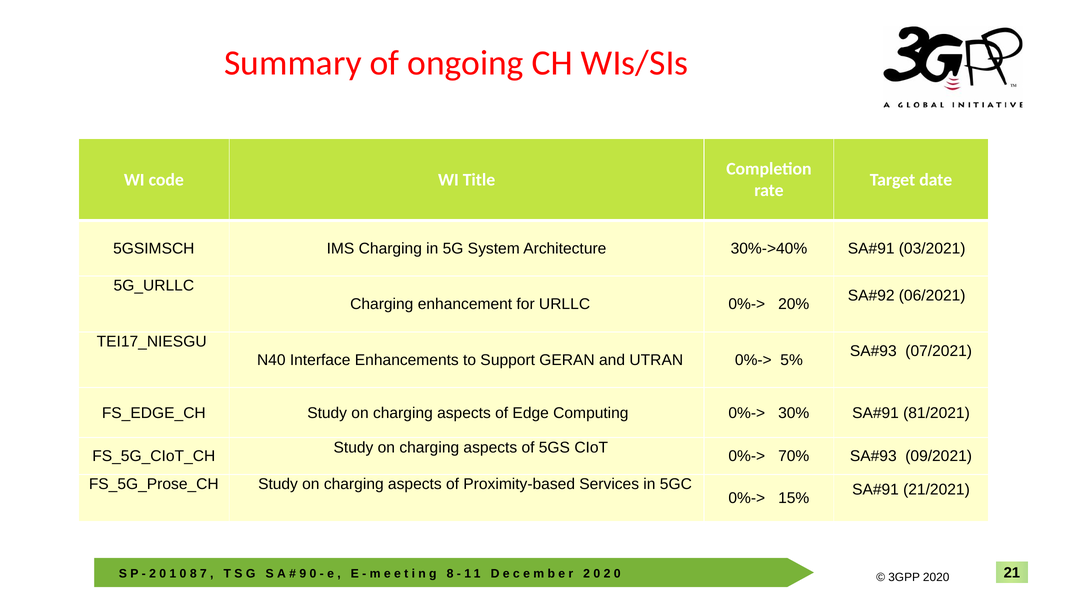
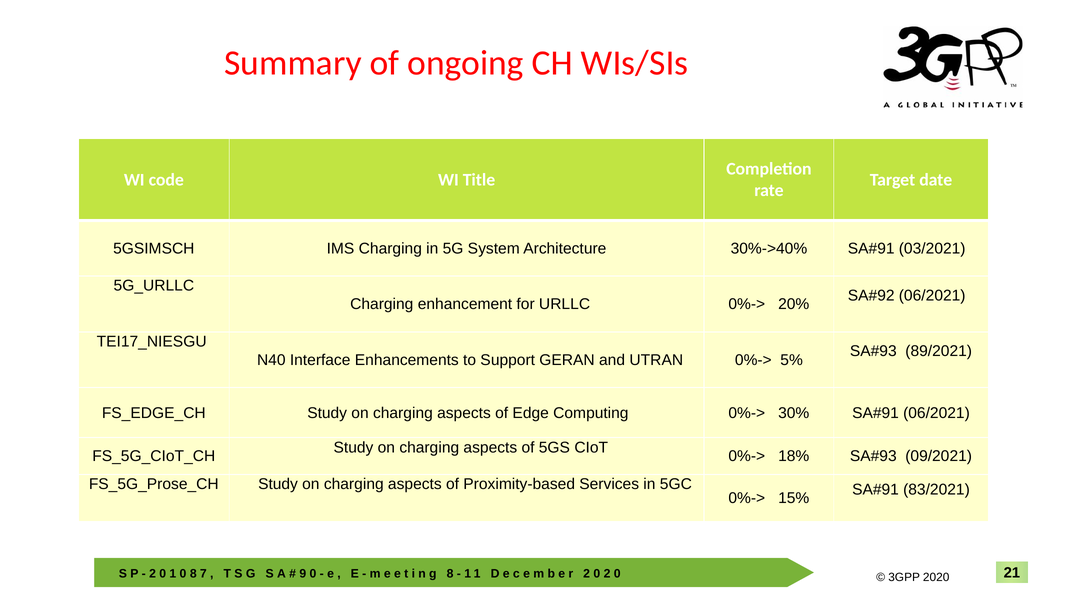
07/2021: 07/2021 -> 89/2021
81/2021 at (936, 413): 81/2021 -> 06/2021
70%: 70% -> 18%
21/2021: 21/2021 -> 83/2021
